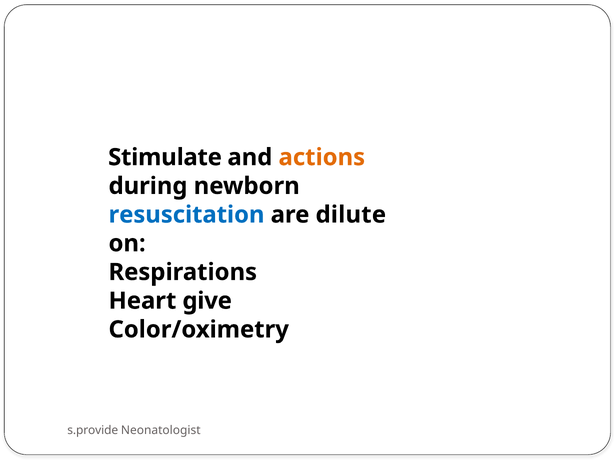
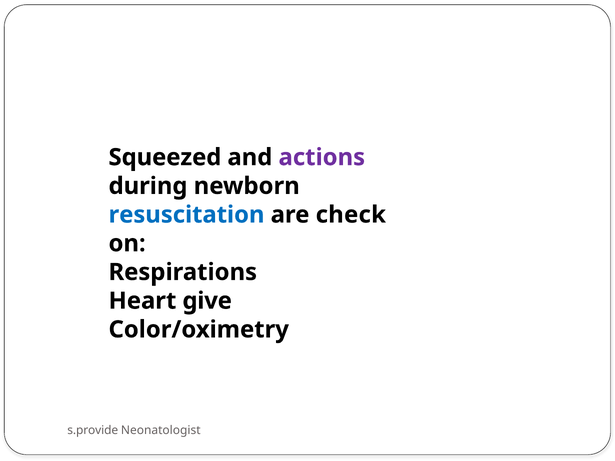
Stimulate: Stimulate -> Squeezed
actions colour: orange -> purple
dilute: dilute -> check
